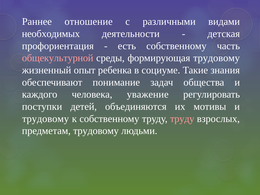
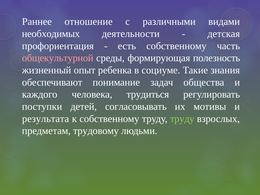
формирующая трудовому: трудовому -> полезность
уважение: уважение -> трудиться
объединяются: объединяются -> согласовывать
трудовому at (46, 119): трудовому -> результата
труду at (182, 119) colour: pink -> light green
